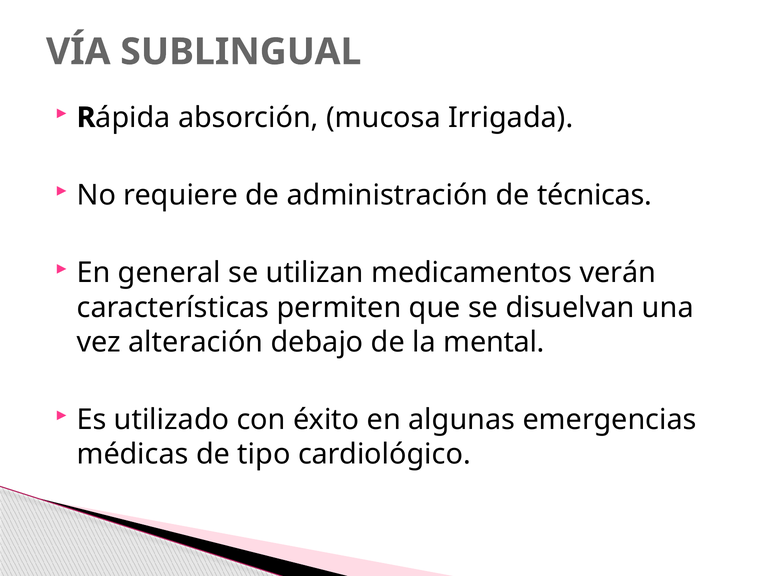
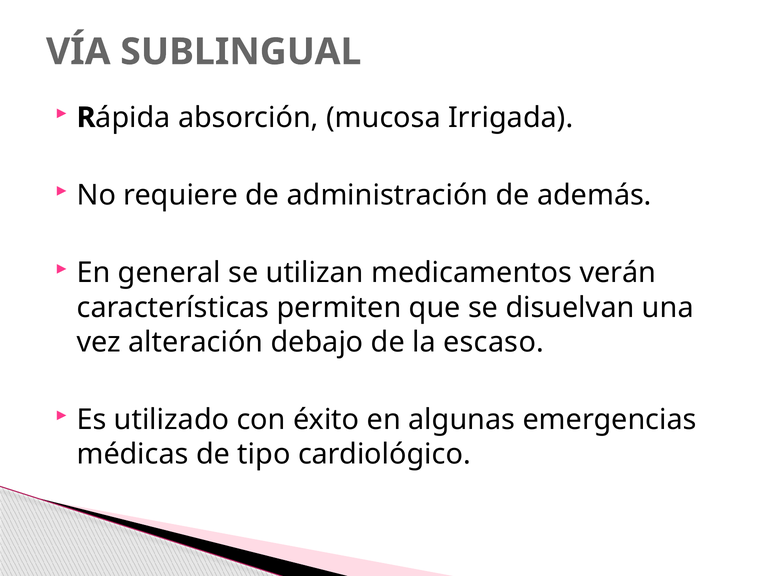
técnicas: técnicas -> además
mental: mental -> escaso
